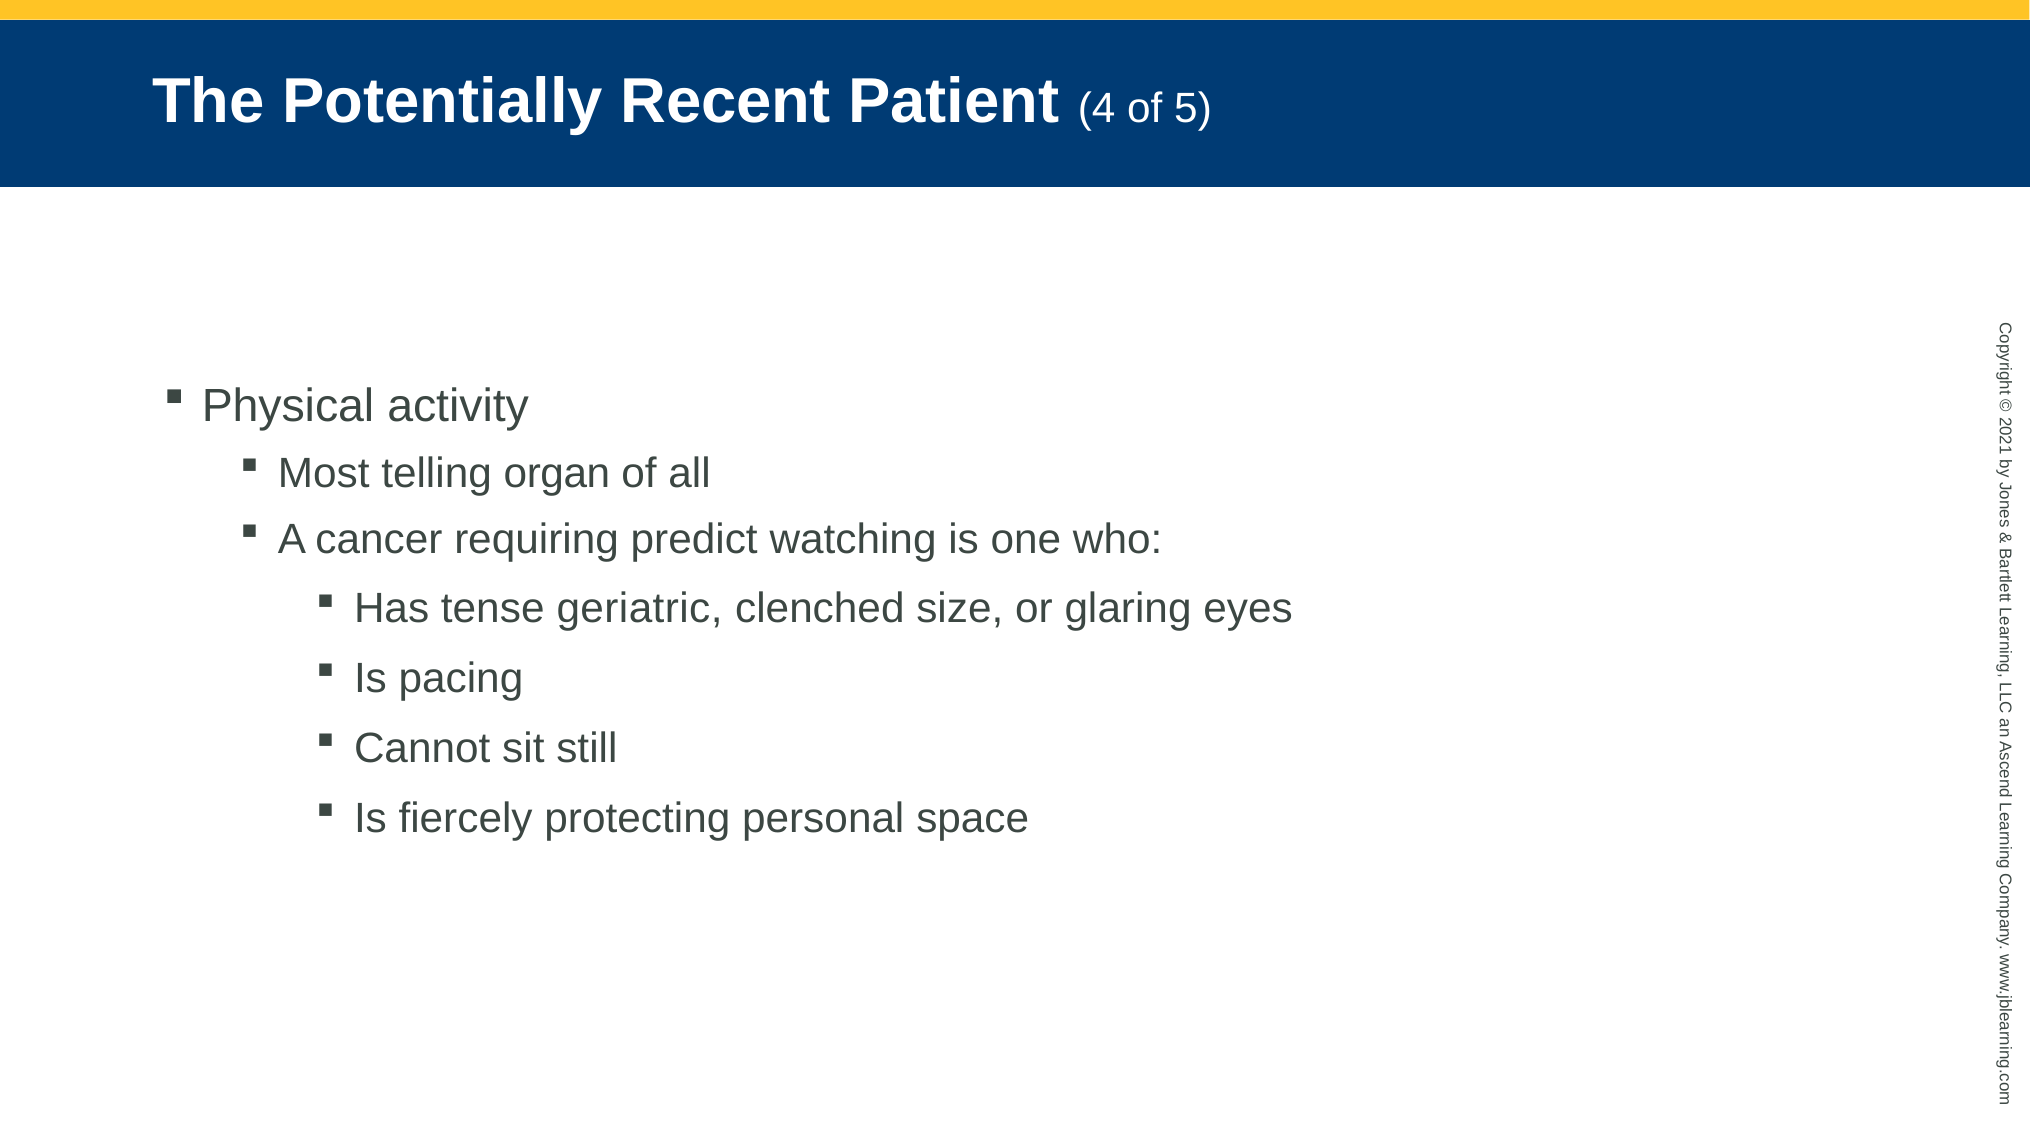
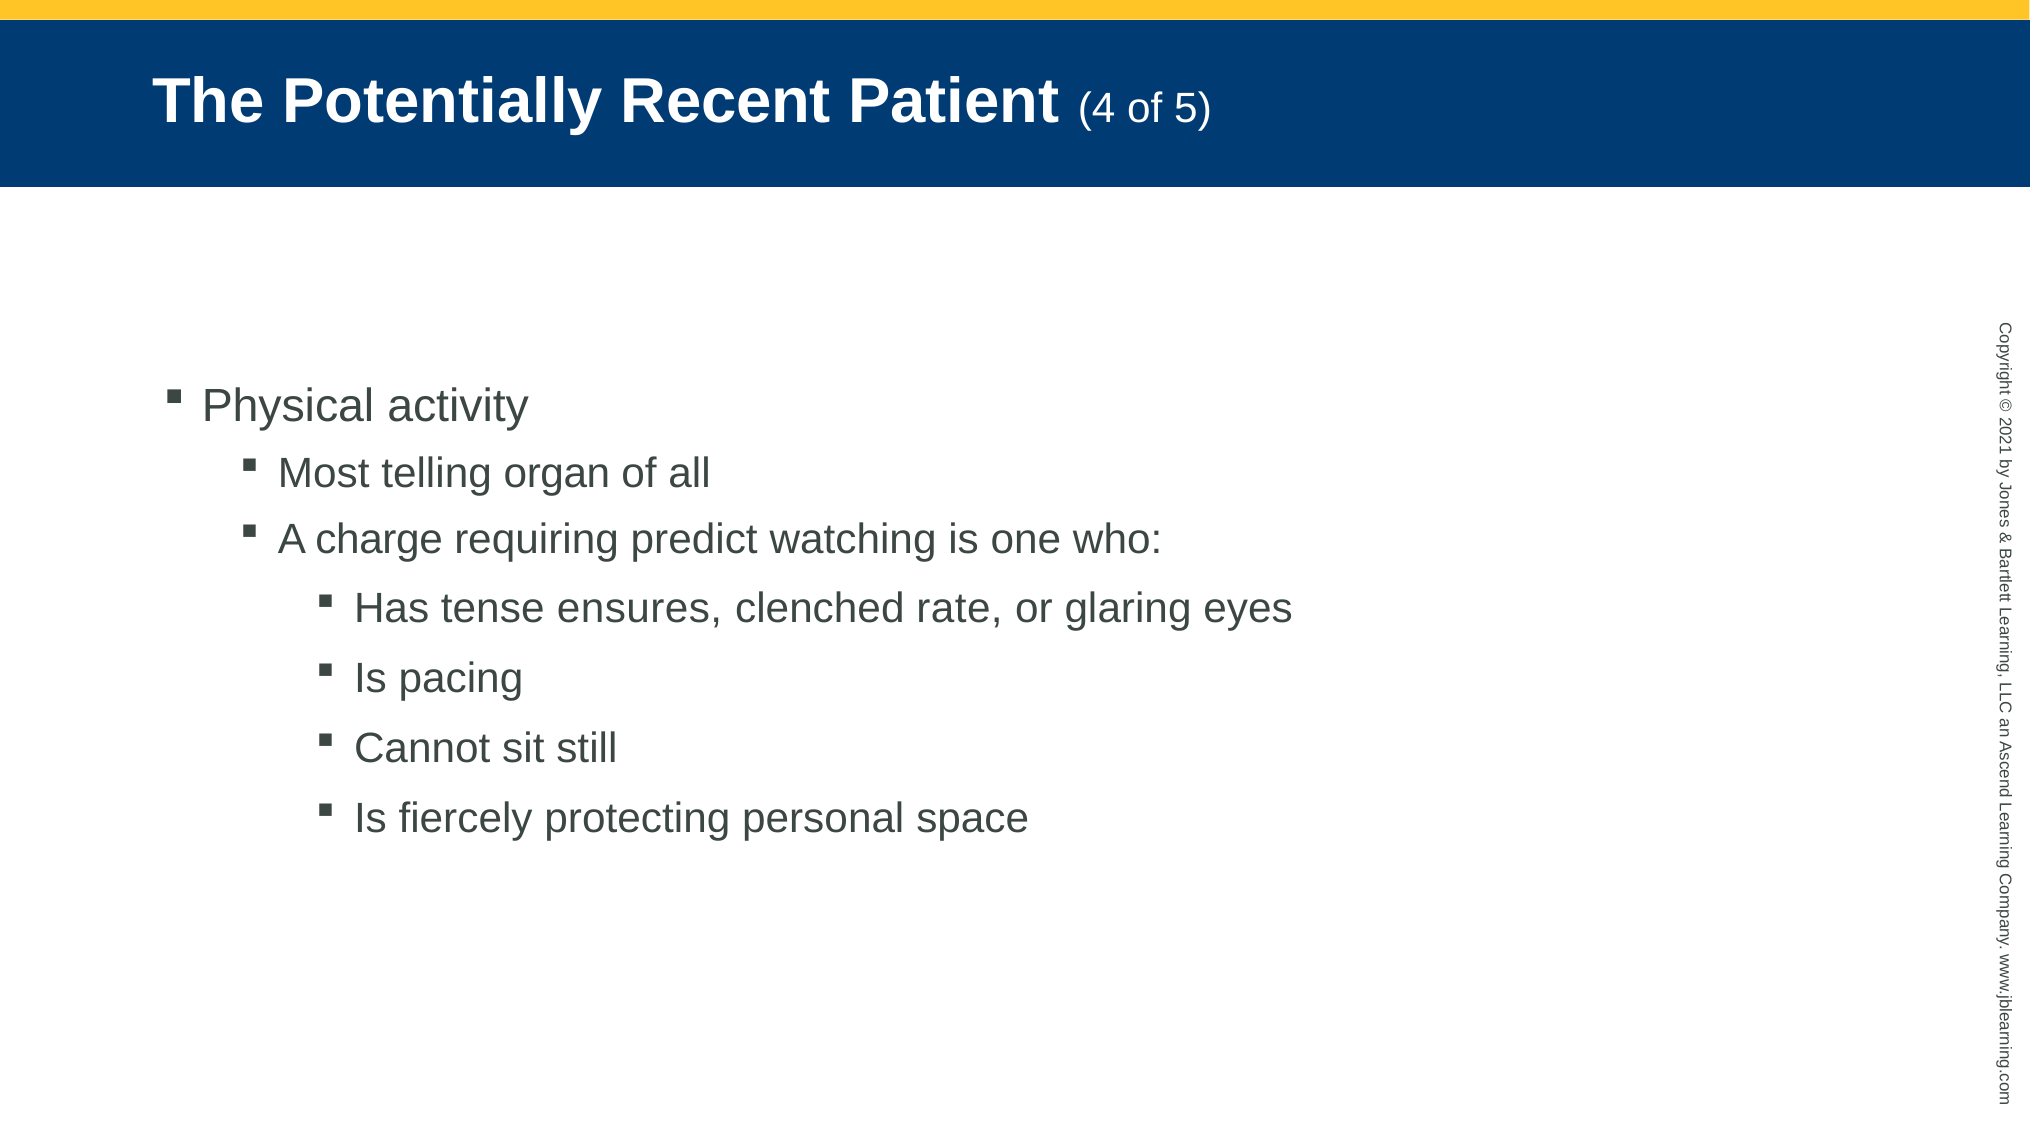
cancer: cancer -> charge
geriatric: geriatric -> ensures
size: size -> rate
